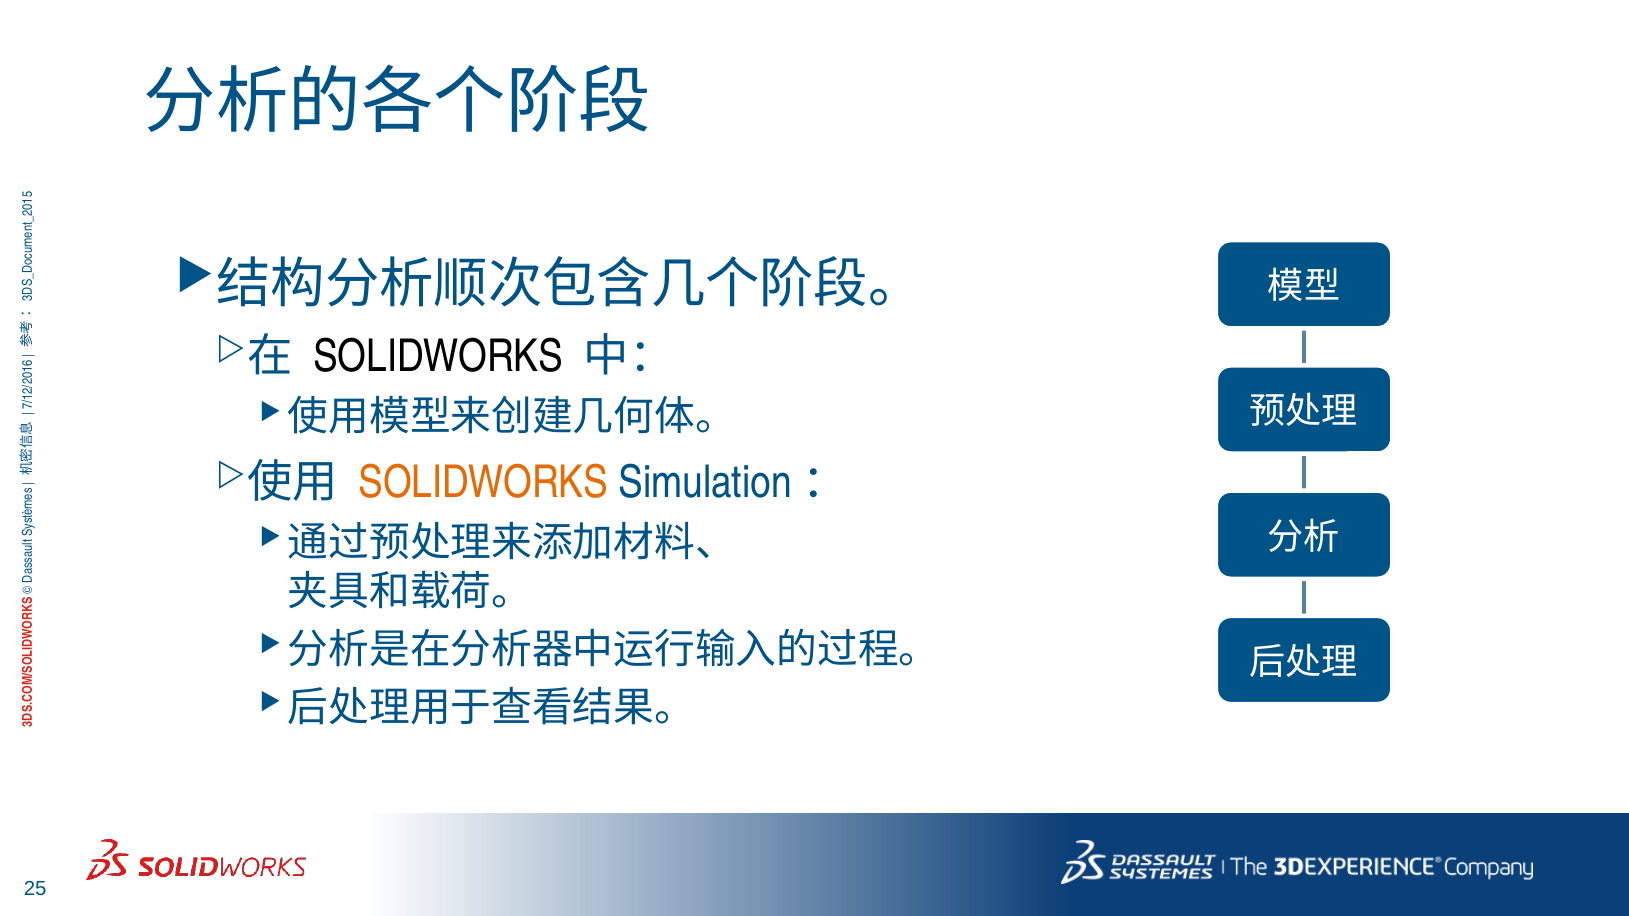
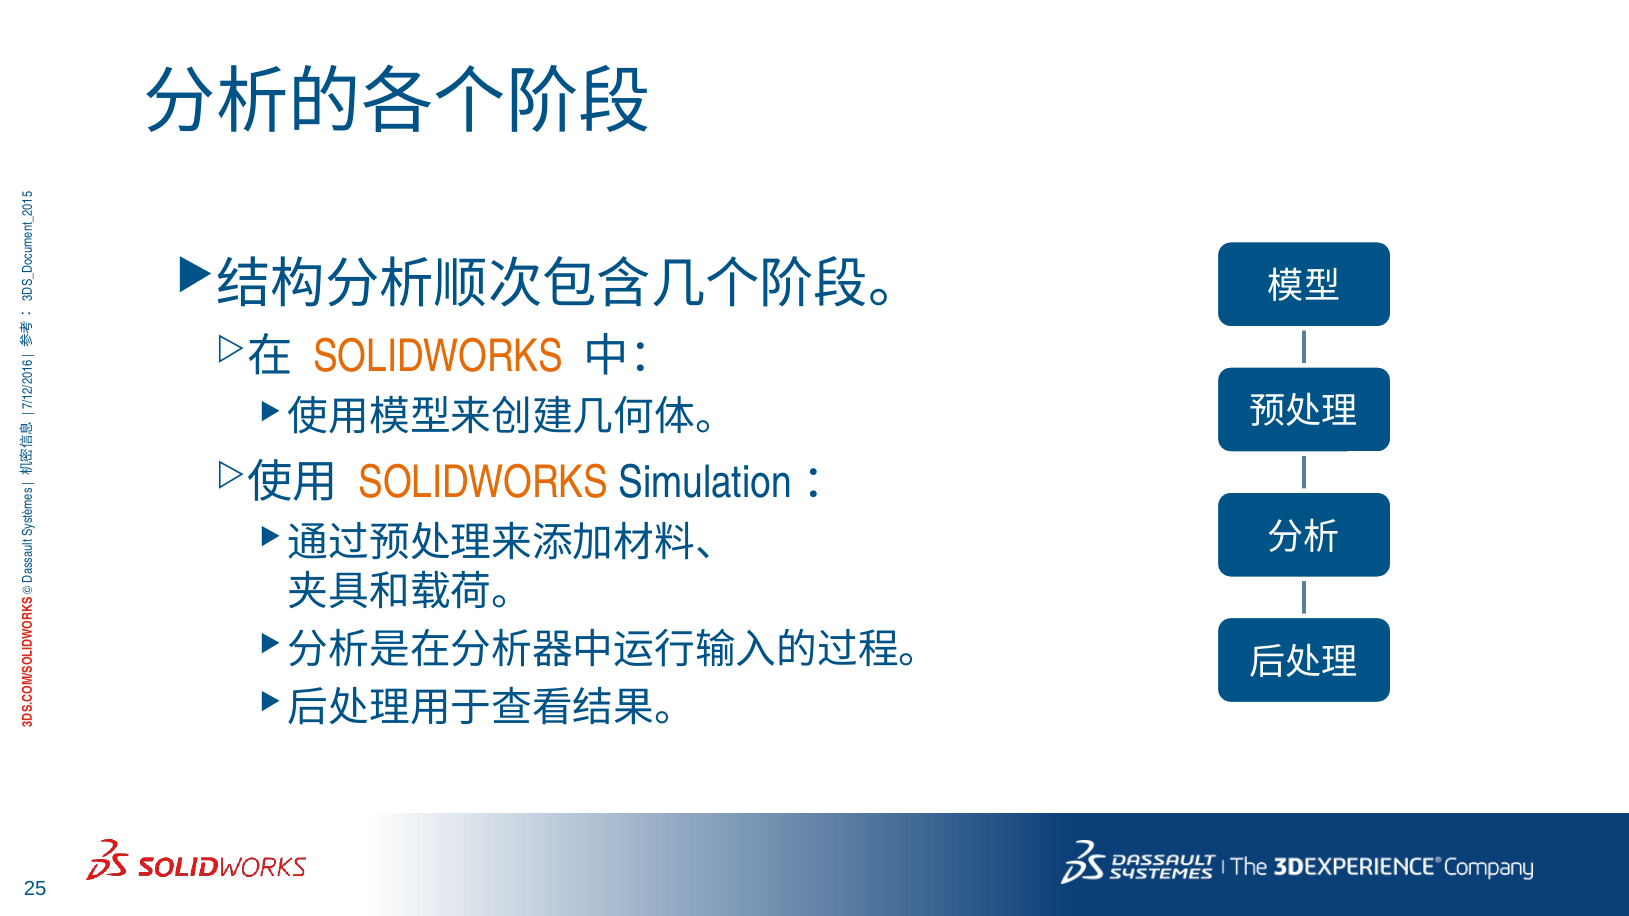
SOLIDWORKS at (438, 357) colour: black -> orange
